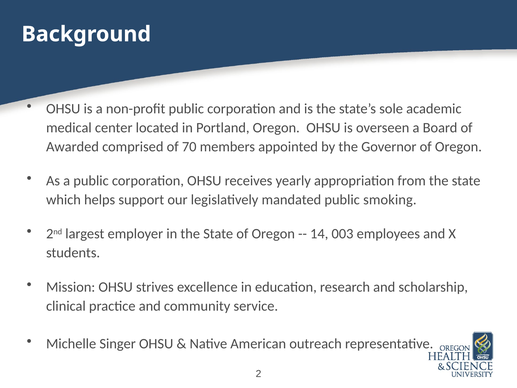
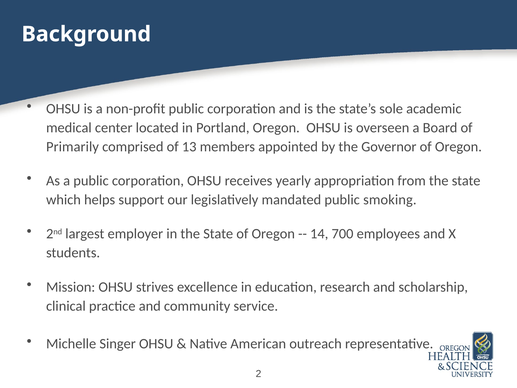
Awarded: Awarded -> Primarily
70: 70 -> 13
003: 003 -> 700
